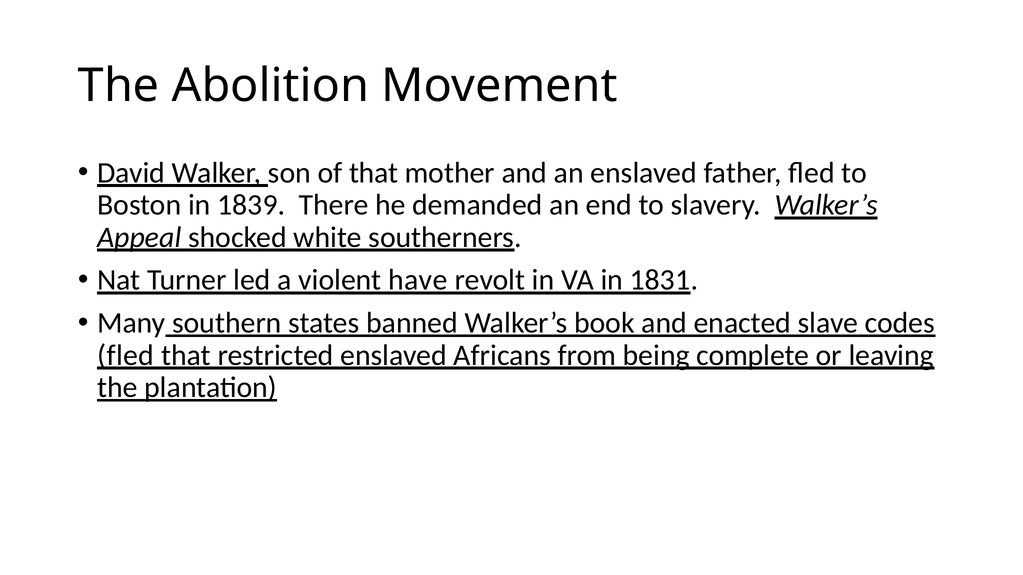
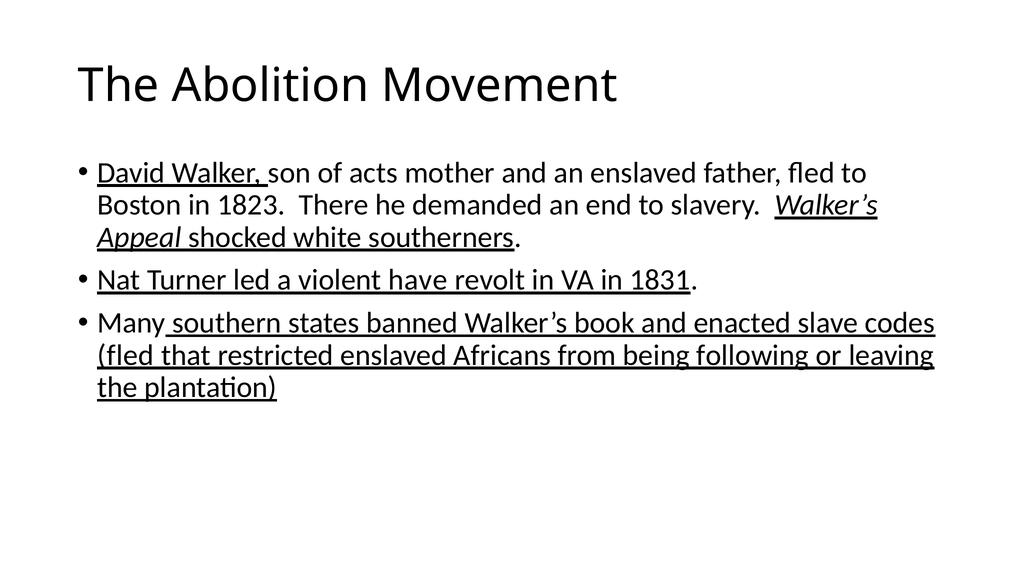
of that: that -> acts
1839: 1839 -> 1823
complete: complete -> following
